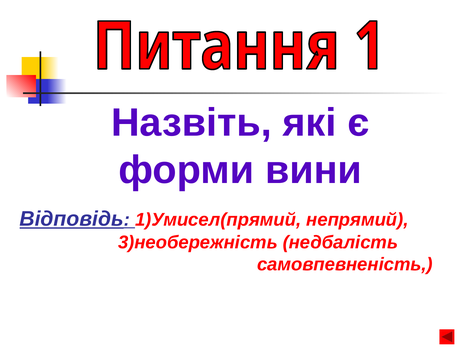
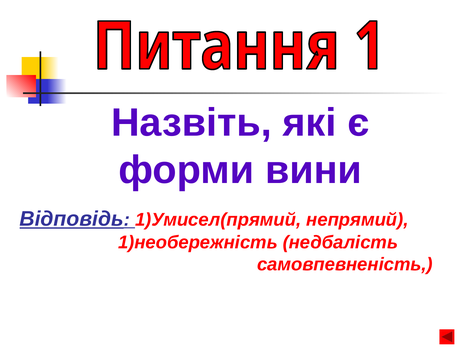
3)необережність: 3)необережність -> 1)необережність
